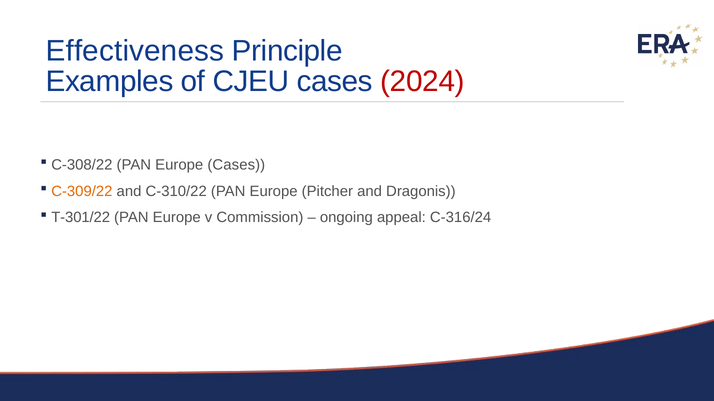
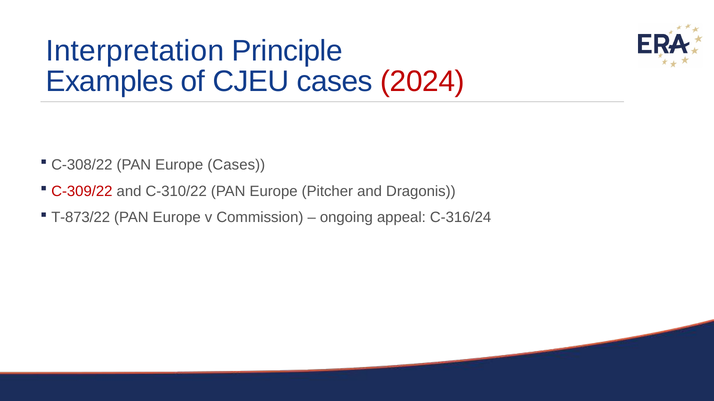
Effectiveness: Effectiveness -> Interpretation
C-309/22 colour: orange -> red
T-301/22: T-301/22 -> T-873/22
